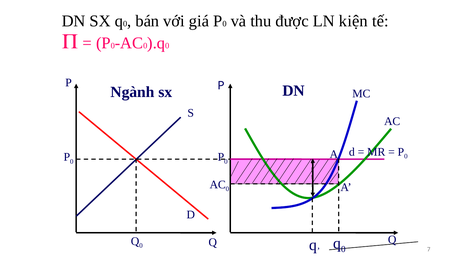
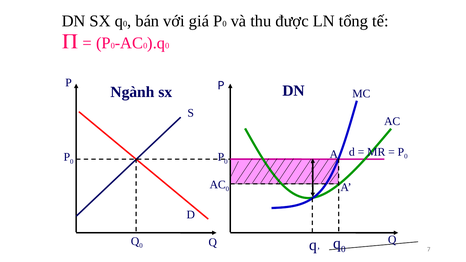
kiện: kiện -> tổng
